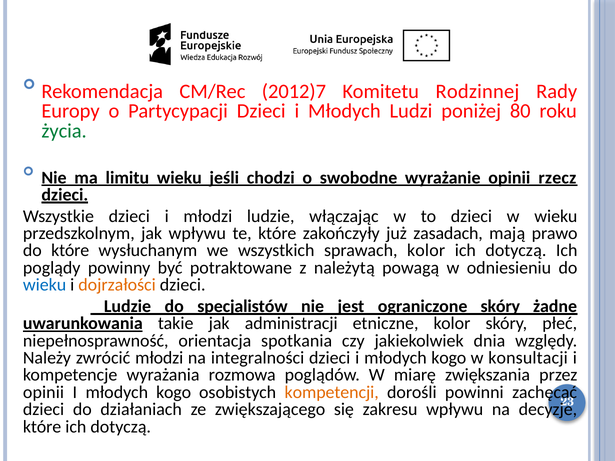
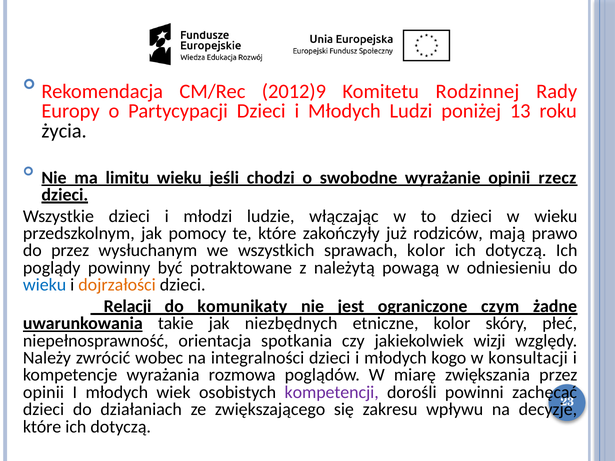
2012)7: 2012)7 -> 2012)9
80: 80 -> 13
życia colour: green -> black
jak wpływu: wpływu -> pomocy
zasadach: zasadach -> rodziców
do które: które -> przez
Ludzie at (128, 306): Ludzie -> Relacji
specjalistów: specjalistów -> komunikaty
ograniczone skóry: skóry -> czym
administracji: administracji -> niezbędnych
dnia: dnia -> wizji
zwrócić młodzi: młodzi -> wobec
kogo at (174, 392): kogo -> wiek
kompetencji colour: orange -> purple
